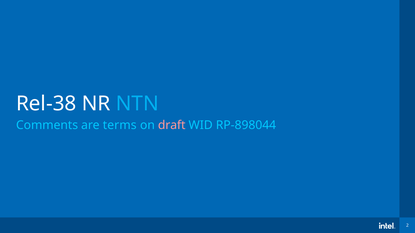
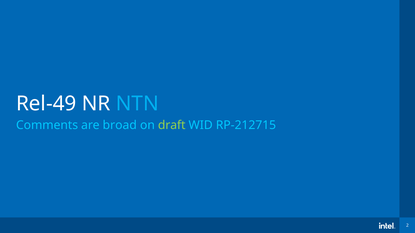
Rel-38: Rel-38 -> Rel-49
terms: terms -> broad
draft colour: pink -> light green
RP-898044: RP-898044 -> RP-212715
